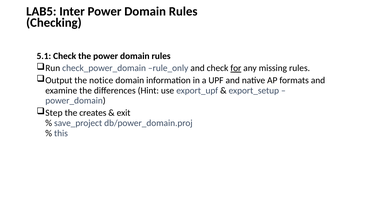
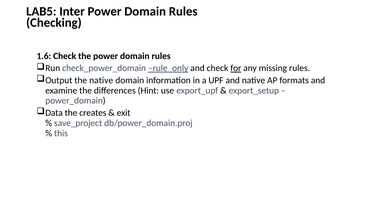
5.1: 5.1 -> 1.6
rule_only underline: none -> present
the notice: notice -> native
Step: Step -> Data
